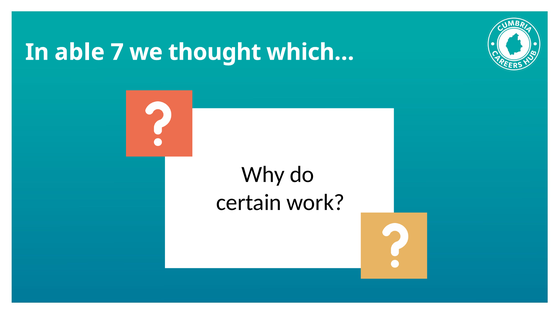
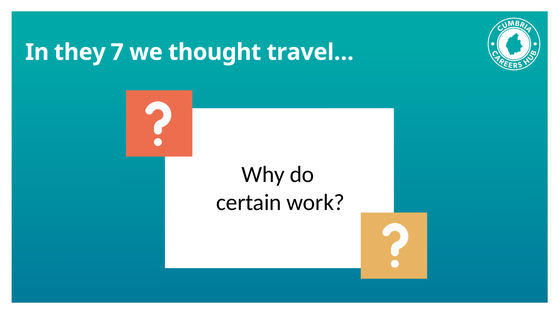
able: able -> they
which…: which… -> travel…
